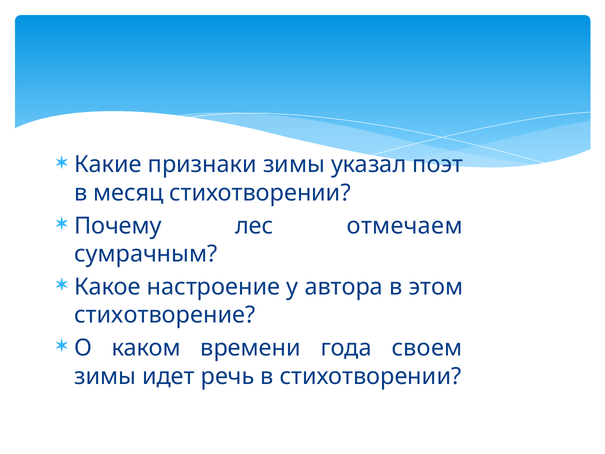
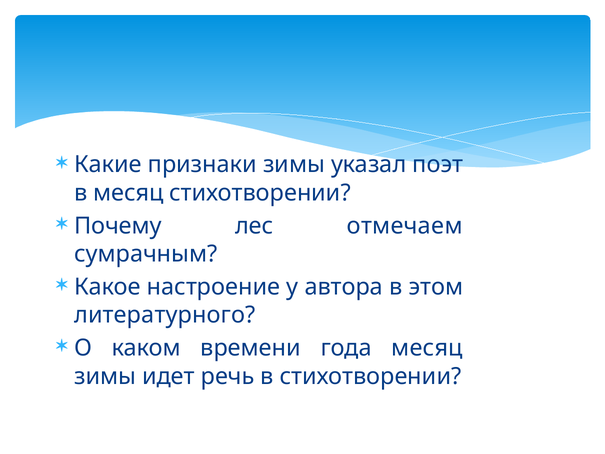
стихотворение: стихотворение -> литературного
года своем: своем -> месяц
